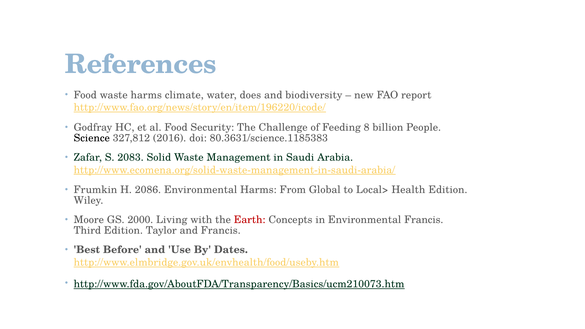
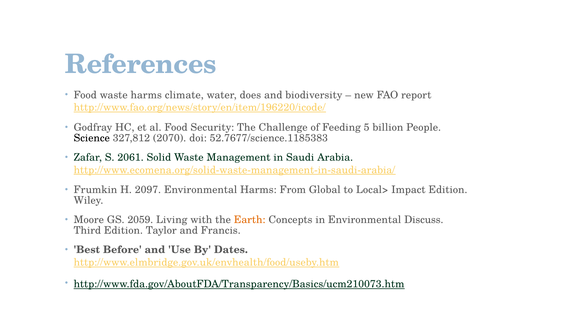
8: 8 -> 5
2016: 2016 -> 2070
80.3631/science.1185383: 80.3631/science.1185383 -> 52.7677/science.1185383
2083: 2083 -> 2061
2086: 2086 -> 2097
Health: Health -> Impact
2000: 2000 -> 2059
Earth colour: red -> orange
Environmental Francis: Francis -> Discuss
